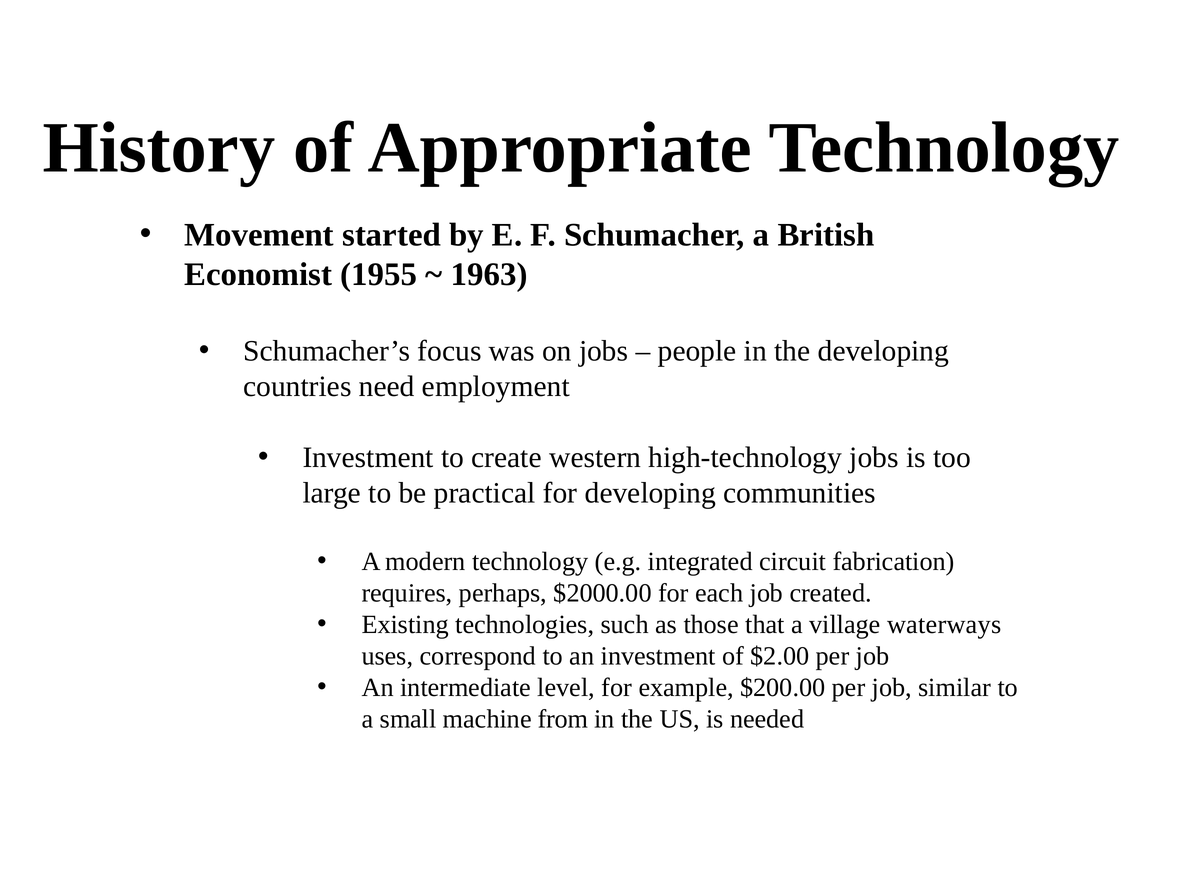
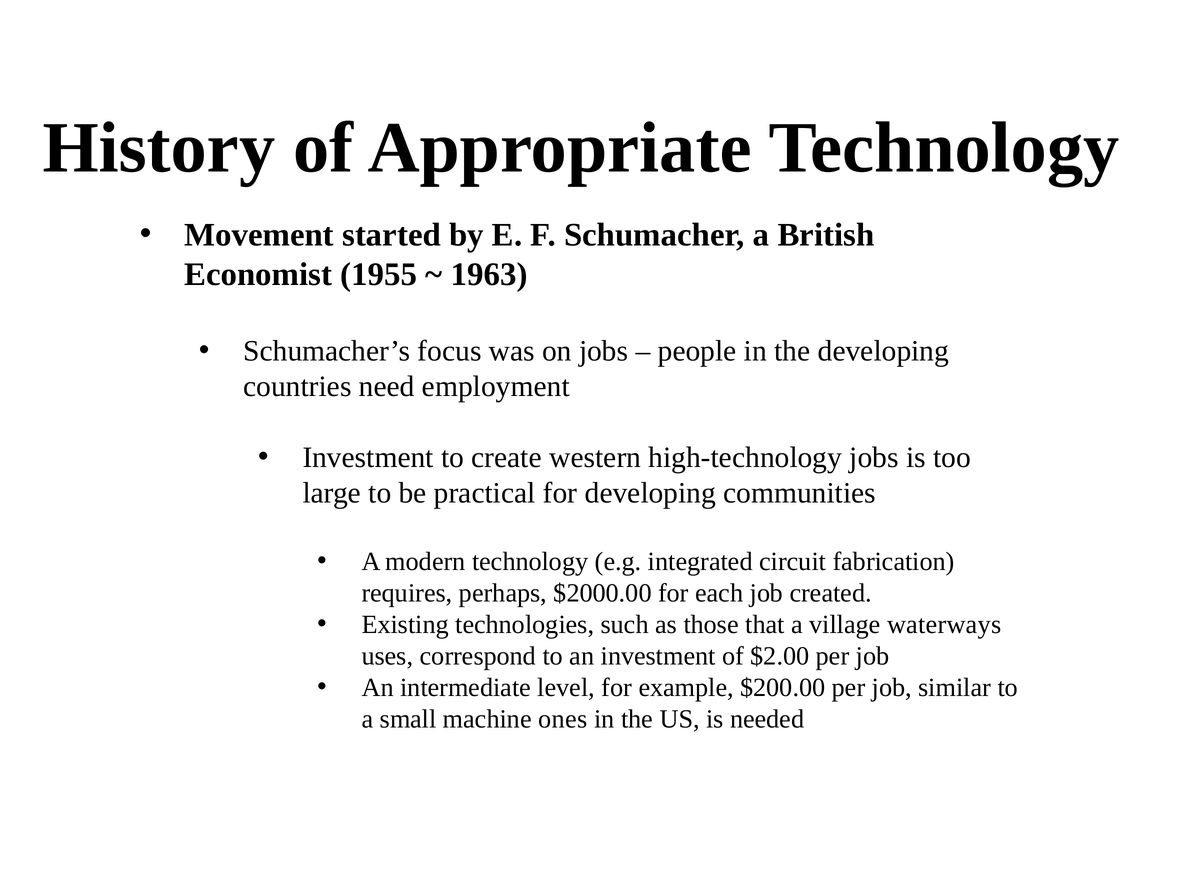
from: from -> ones
